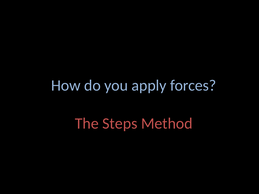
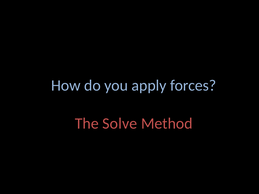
Steps: Steps -> Solve
